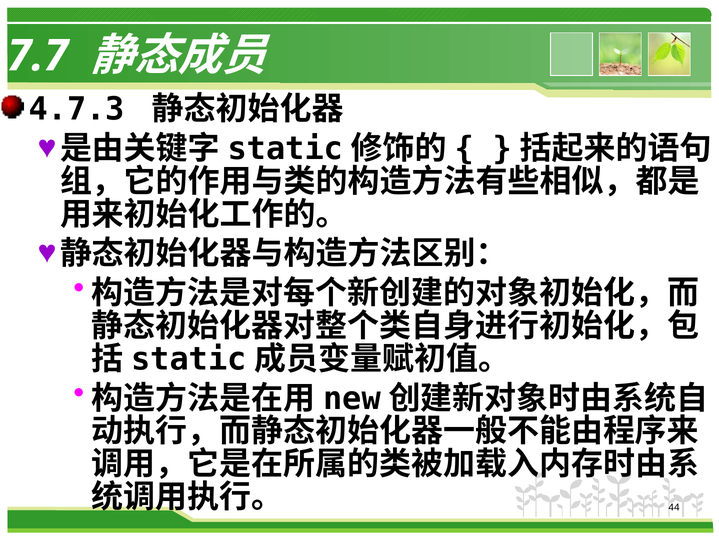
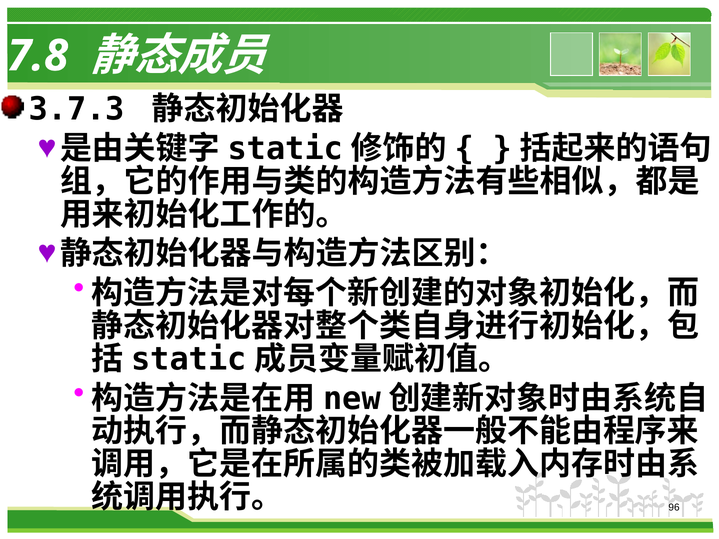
7.7: 7.7 -> 7.8
4.7.3: 4.7.3 -> 3.7.3
44: 44 -> 96
